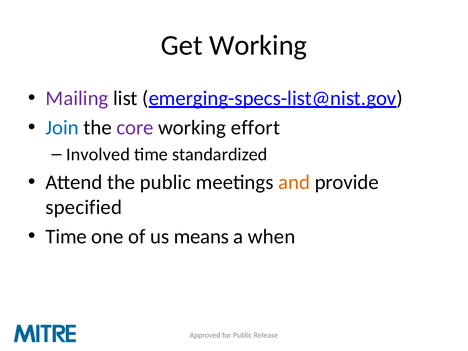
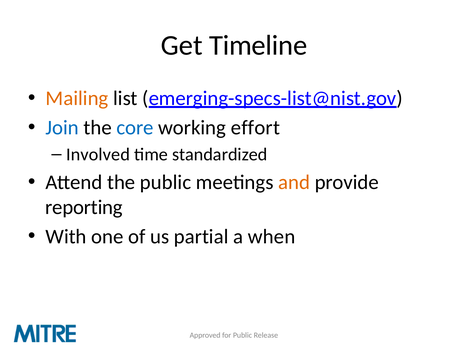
Get Working: Working -> Timeline
Mailing colour: purple -> orange
core colour: purple -> blue
specified: specified -> reporting
Time at (66, 237): Time -> With
means: means -> partial
